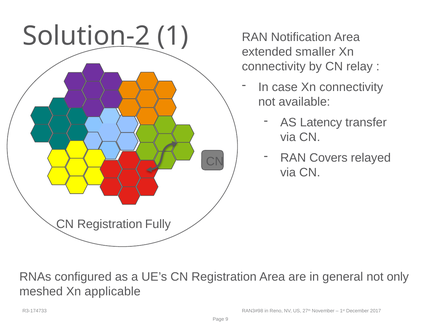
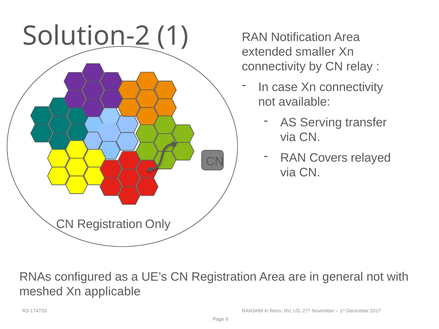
Latency: Latency -> Serving
Fully: Fully -> Only
only: only -> with
